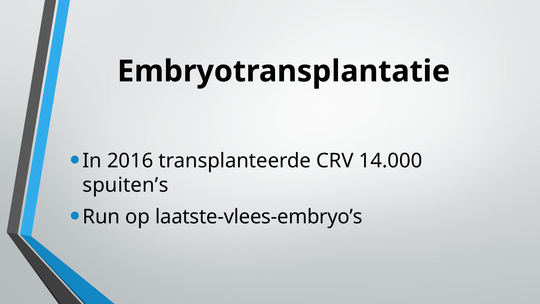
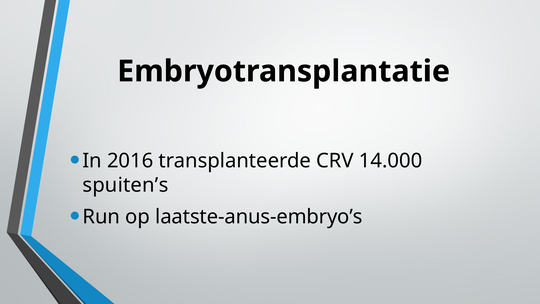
laatste-vlees-embryo’s: laatste-vlees-embryo’s -> laatste-anus-embryo’s
